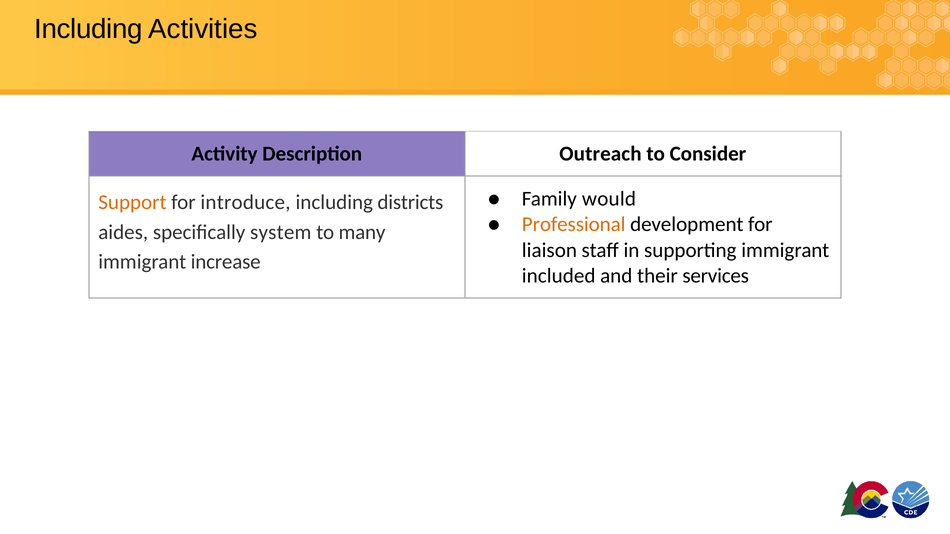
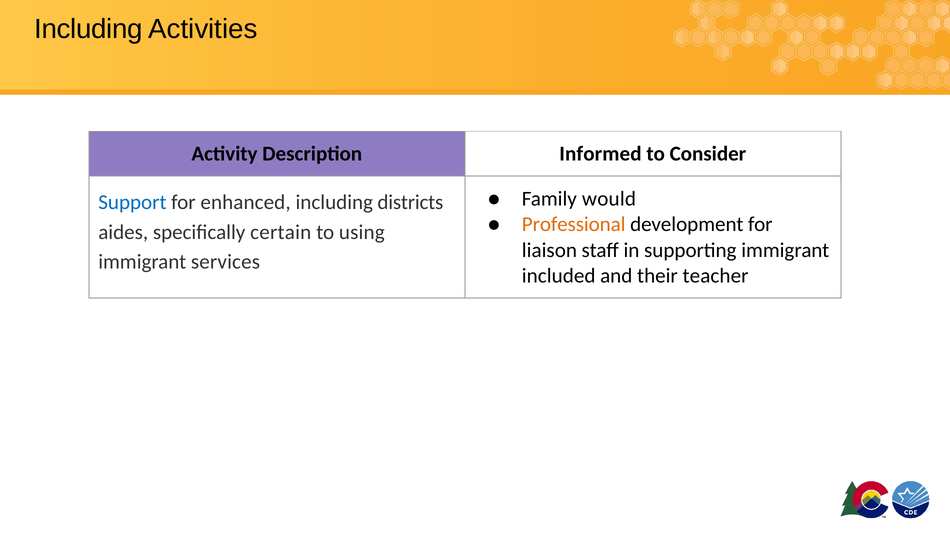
Outreach: Outreach -> Informed
Support colour: orange -> blue
introduce: introduce -> enhanced
system: system -> certain
many: many -> using
increase: increase -> services
services: services -> teacher
